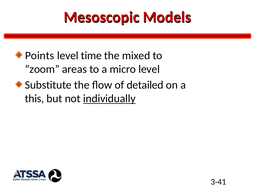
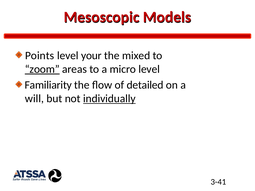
time: time -> your
zoom underline: none -> present
Substitute: Substitute -> Familiarity
this: this -> will
